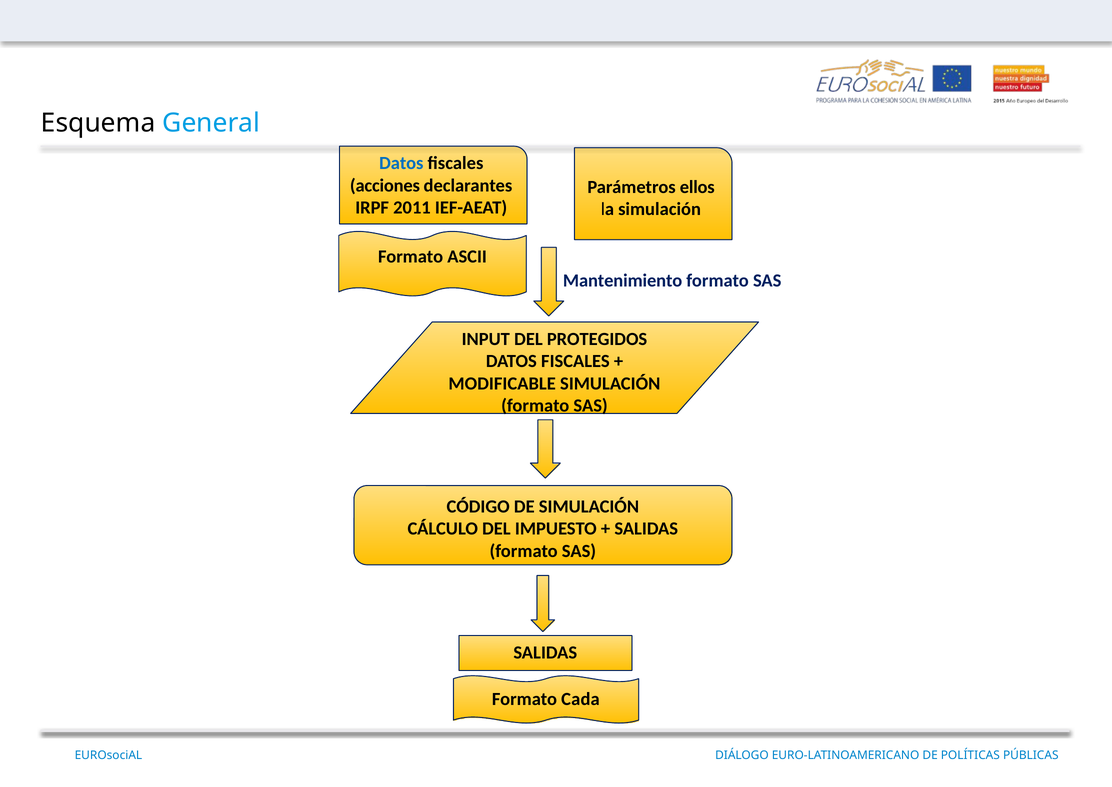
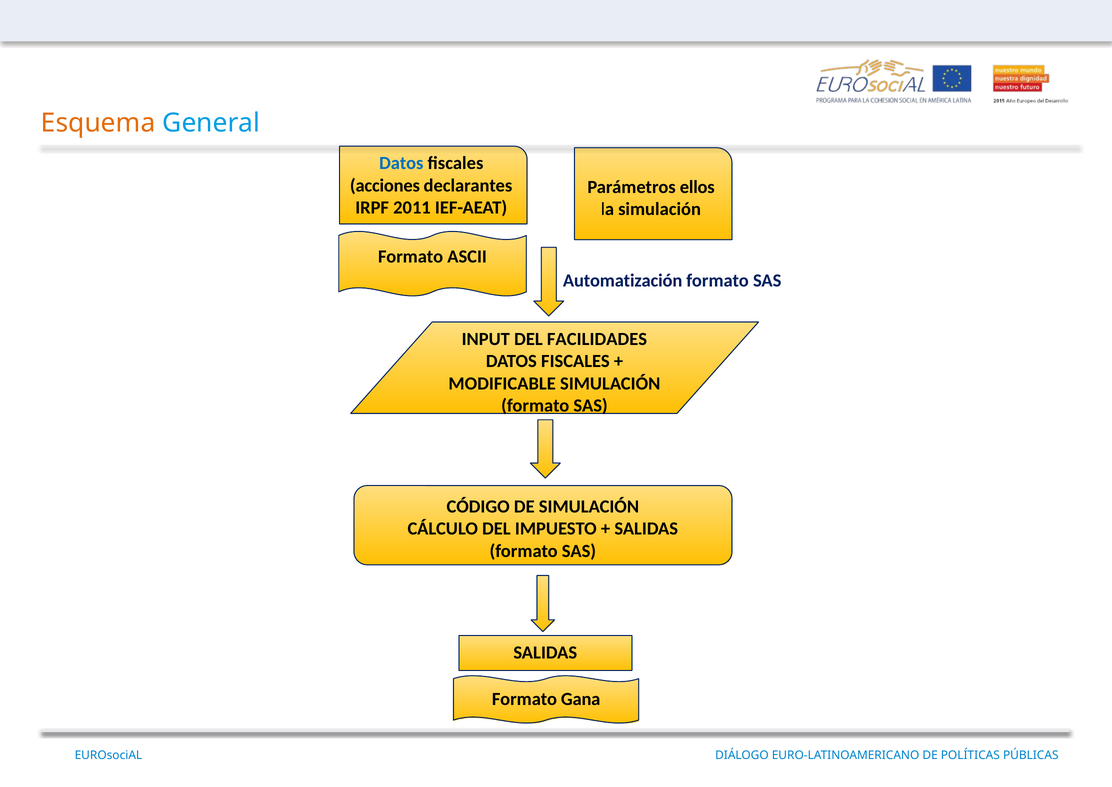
Esquema colour: black -> orange
Mantenimiento: Mantenimiento -> Automatización
PROTEGIDOS: PROTEGIDOS -> FACILIDADES
Cada: Cada -> Gana
